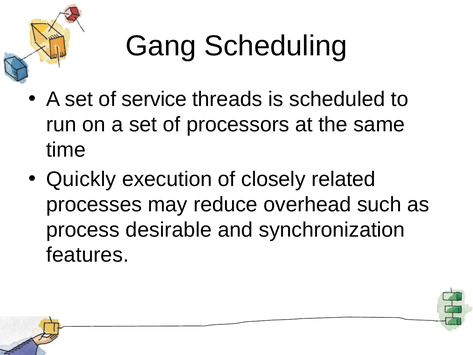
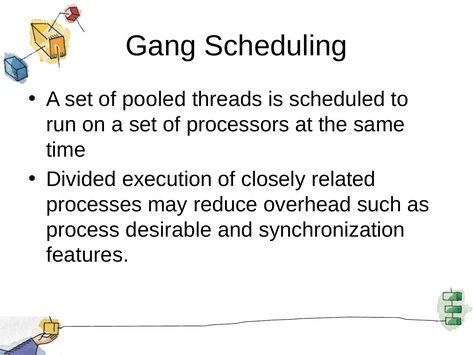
service: service -> pooled
Quickly: Quickly -> Divided
